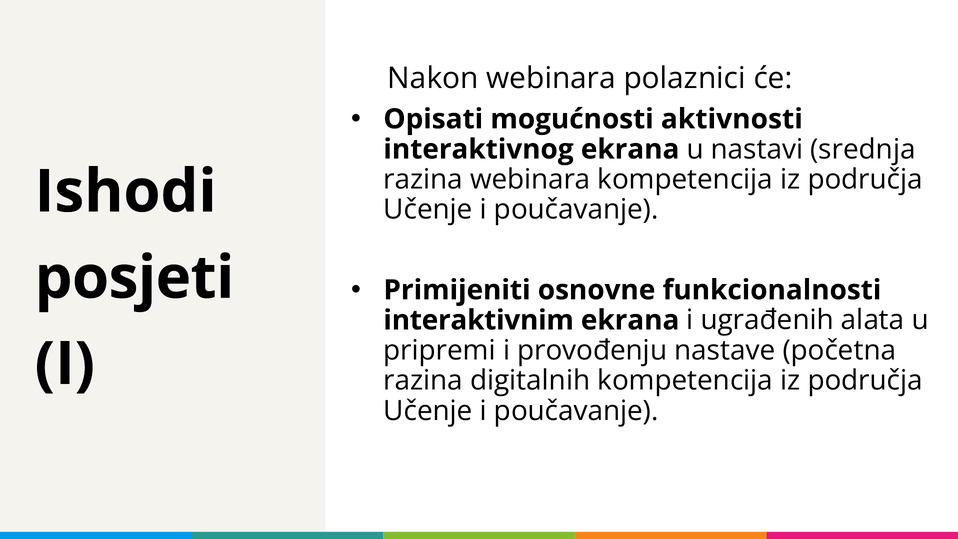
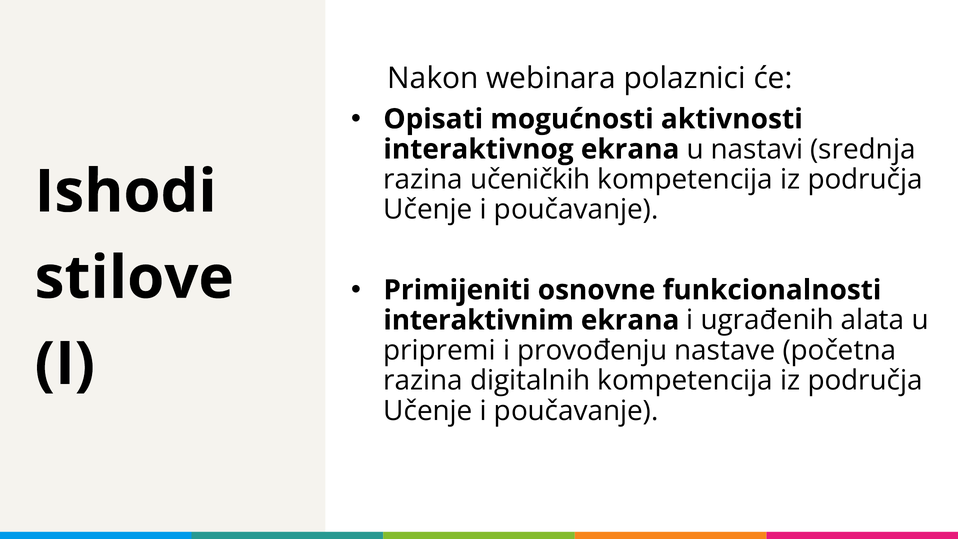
razina webinara: webinara -> učeničkih
posjeti: posjeti -> stilove
